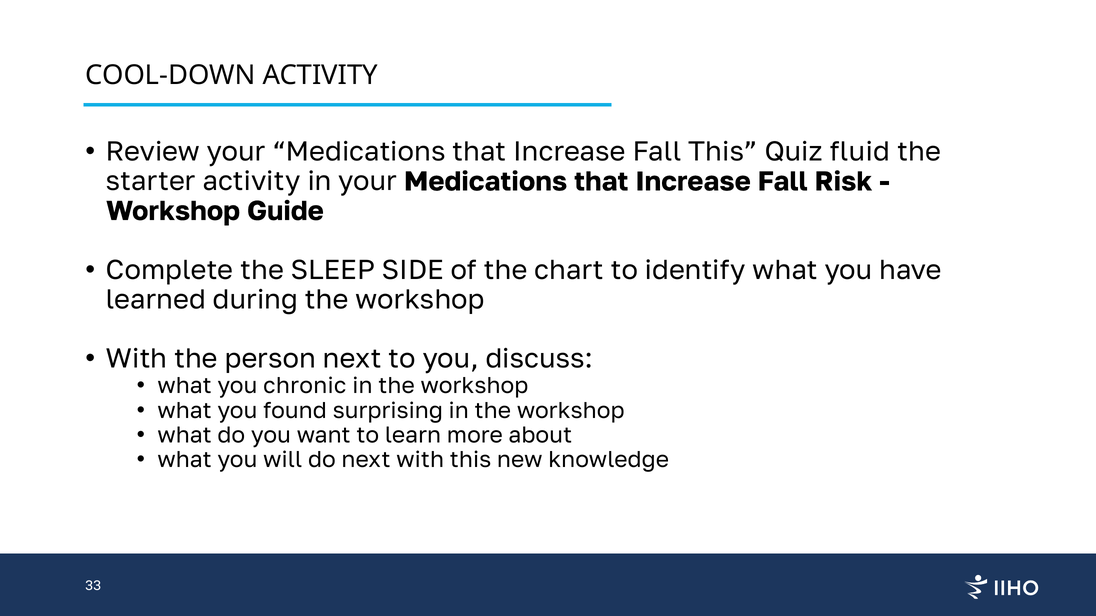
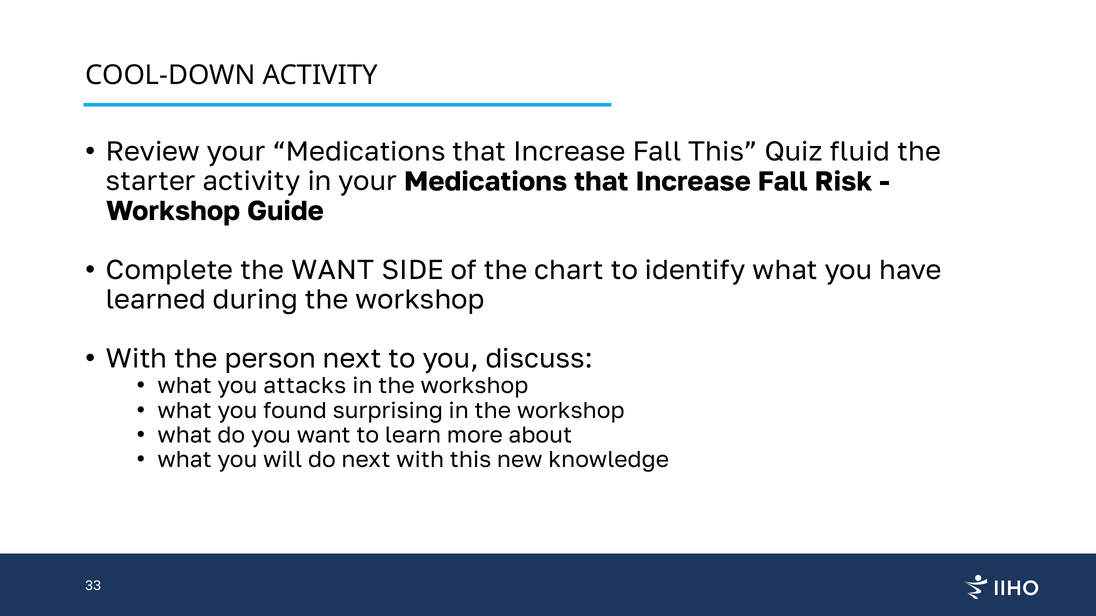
the SLEEP: SLEEP -> WANT
chronic: chronic -> attacks
